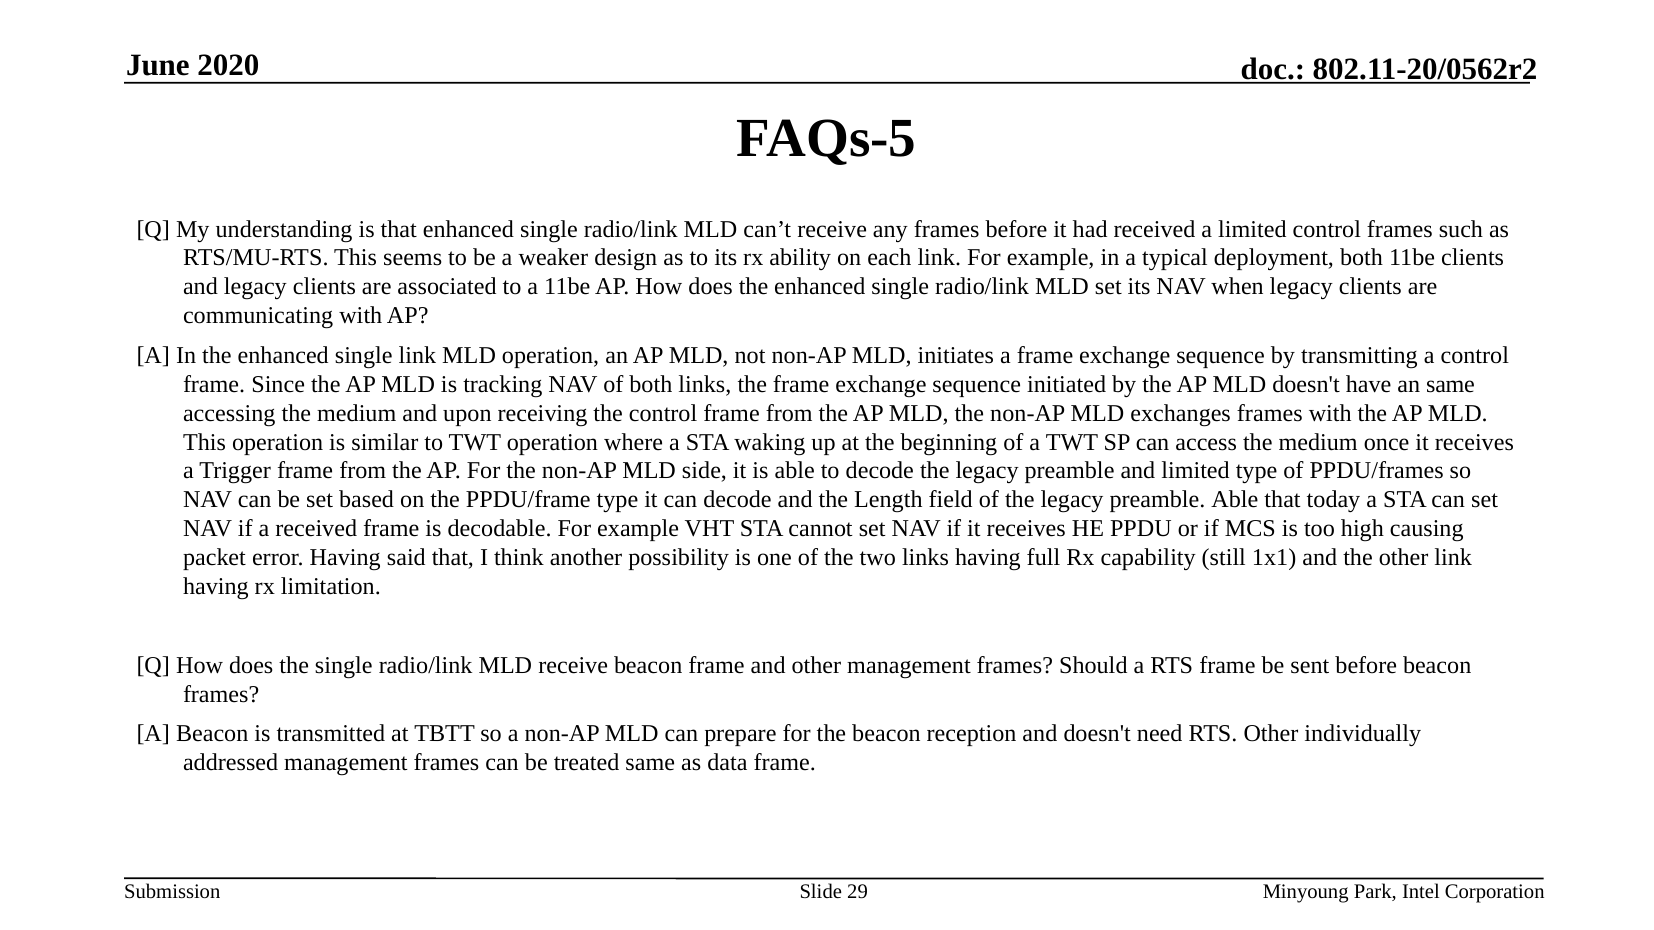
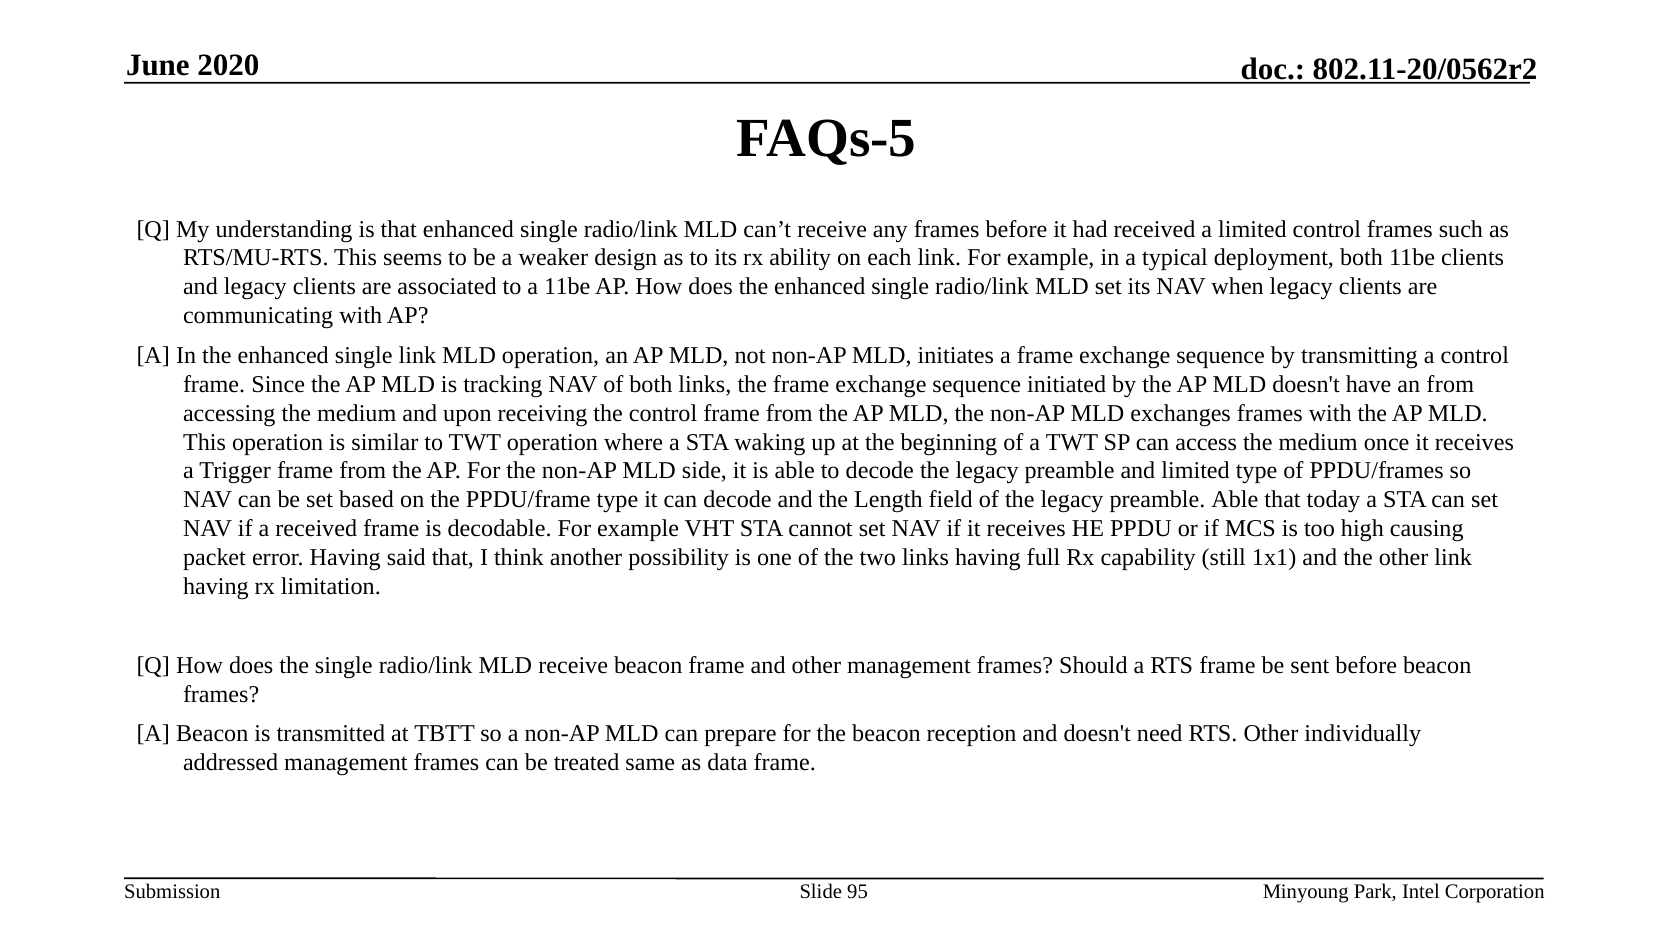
an same: same -> from
29: 29 -> 95
